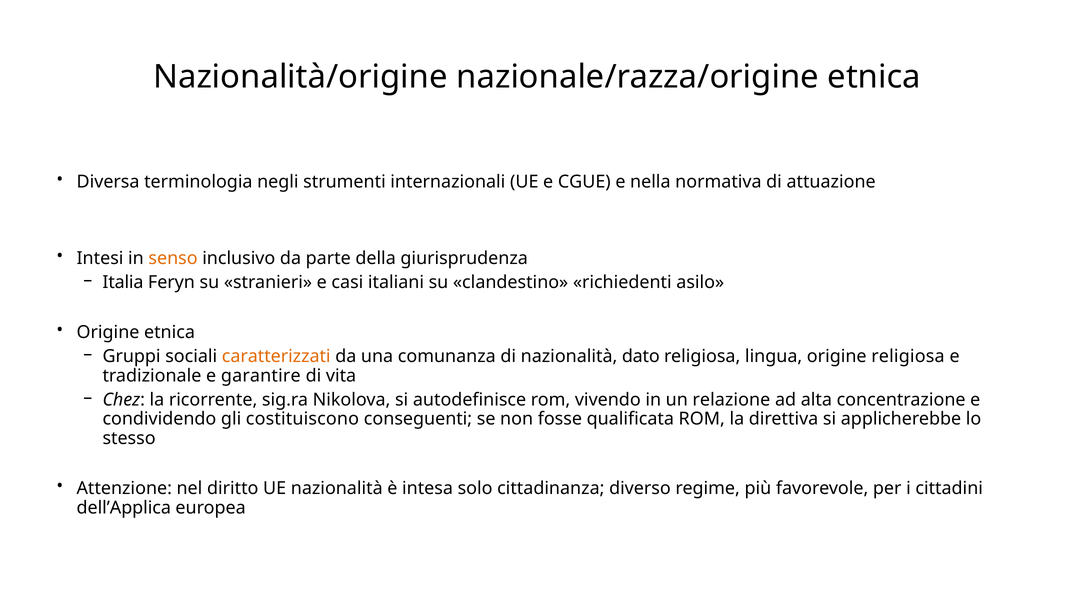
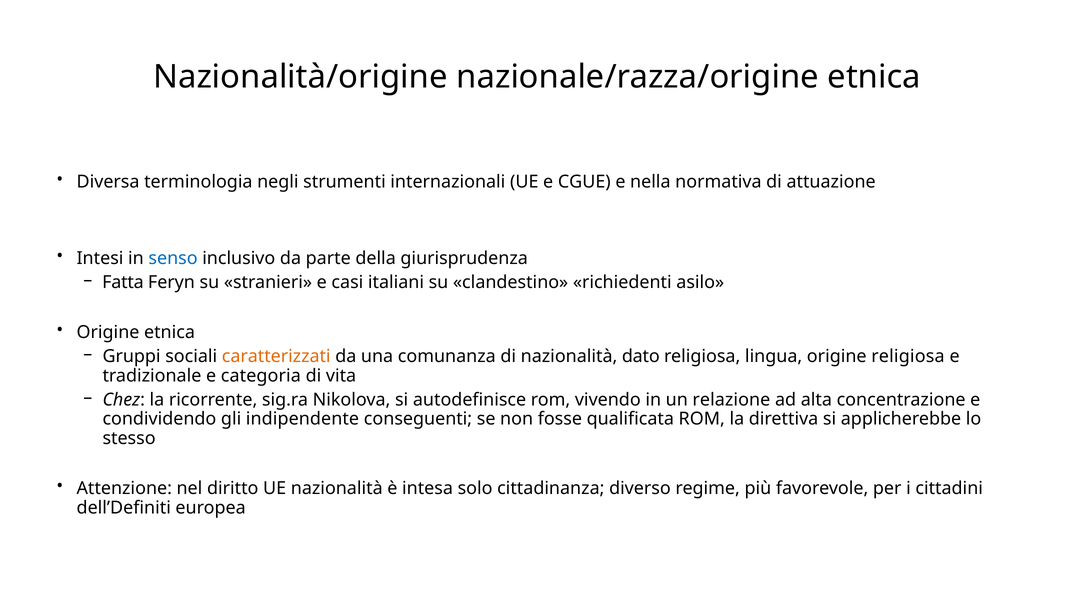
senso colour: orange -> blue
Italia: Italia -> Fatta
garantire: garantire -> categoria
costituiscono: costituiscono -> indipendente
dell’Applica: dell’Applica -> dell’Definiti
